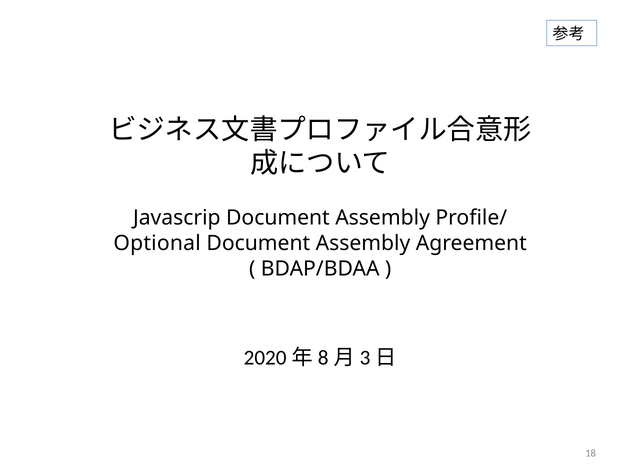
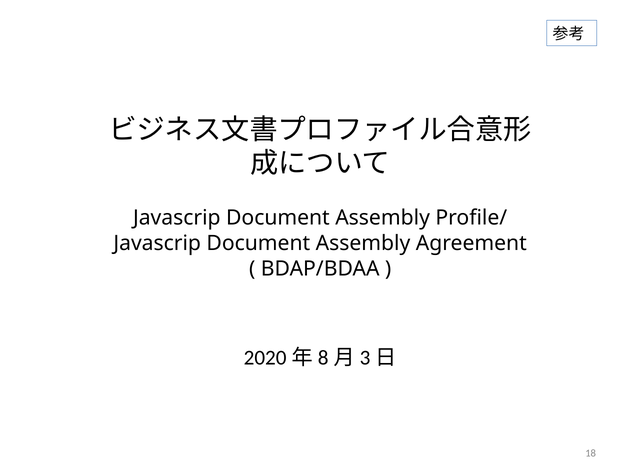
Optional at (157, 244): Optional -> Javascrip
